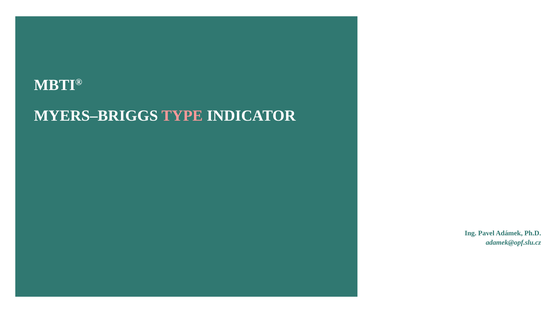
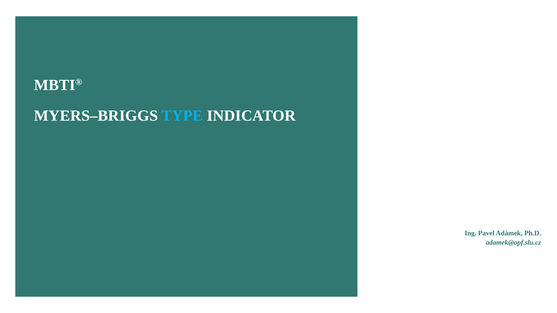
TYPE colour: pink -> light blue
